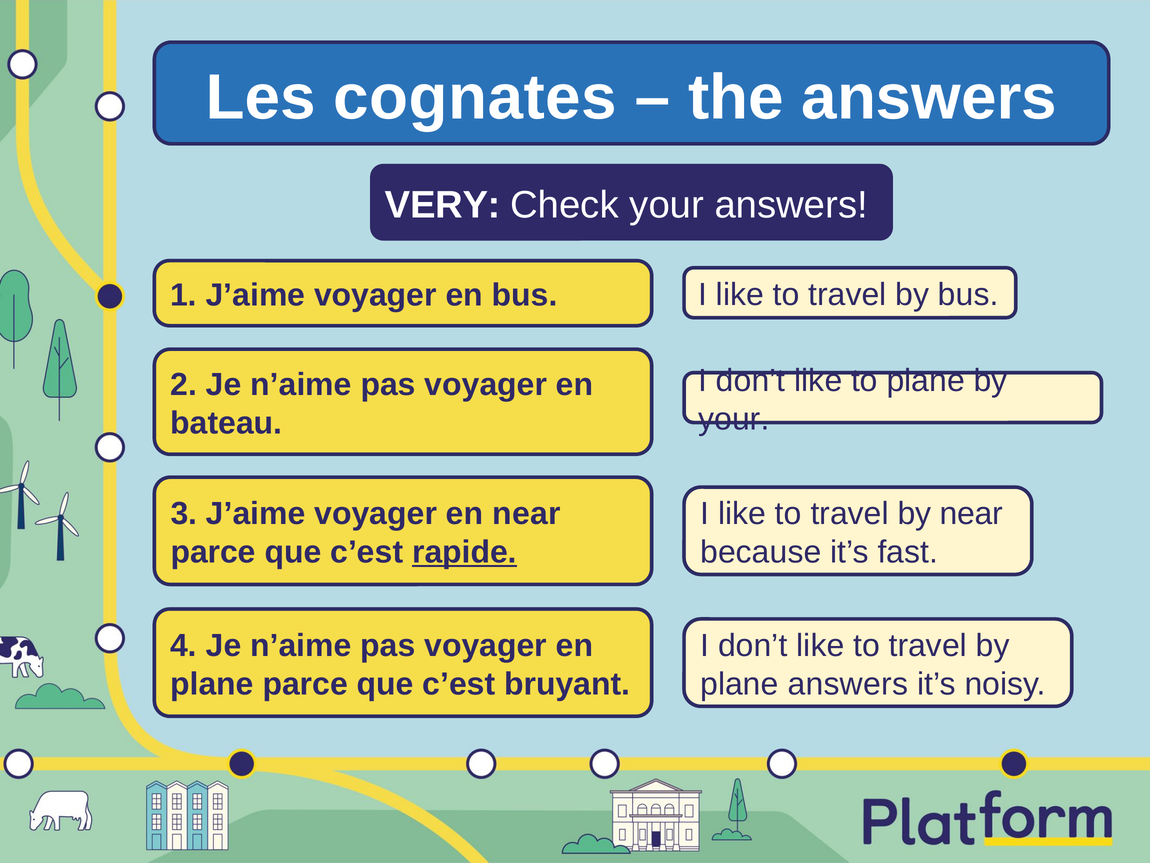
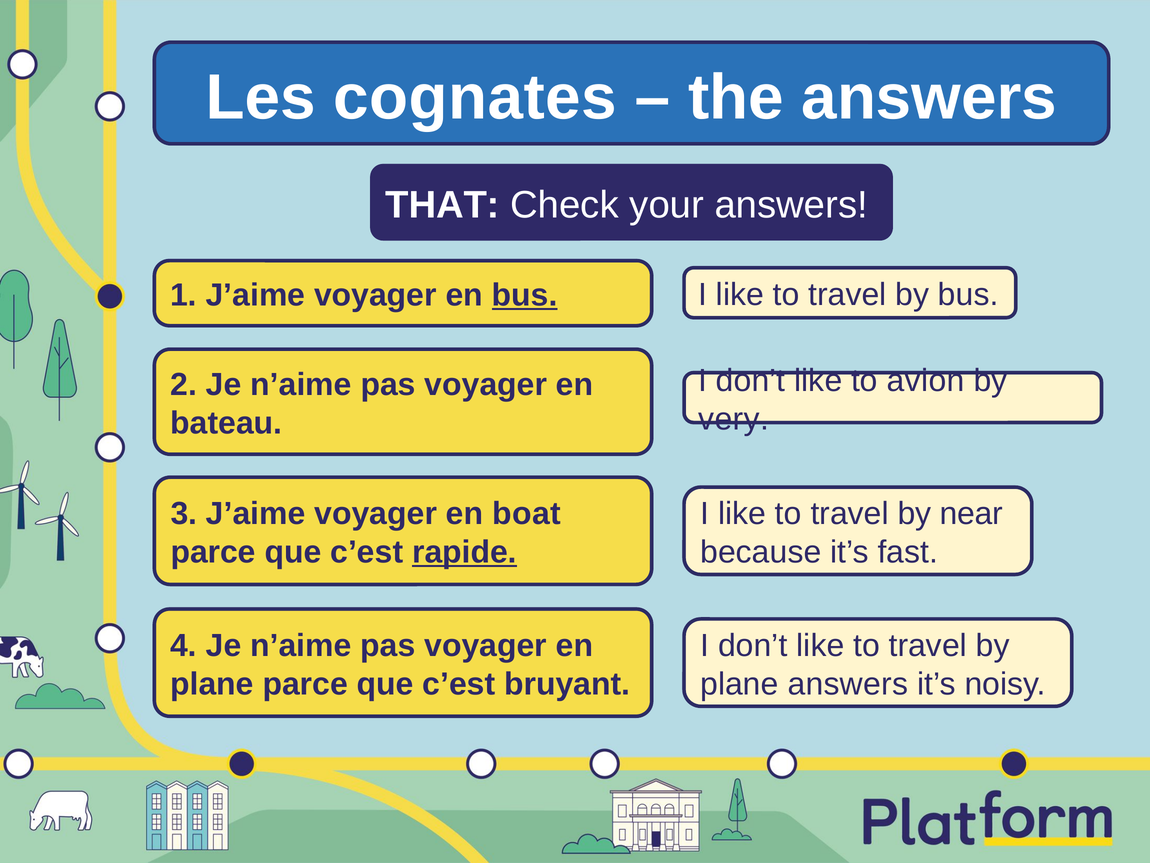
VERY: VERY -> THAT
bus at (525, 295) underline: none -> present
to plane: plane -> avion
your at (734, 419): your -> very
en near: near -> boat
